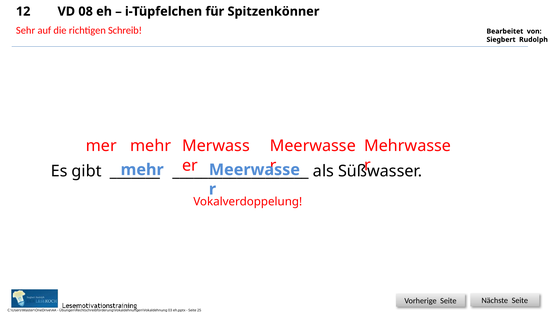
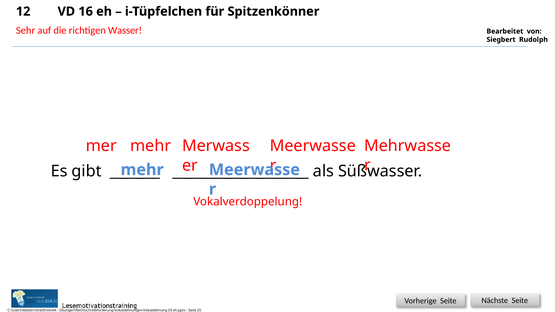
08: 08 -> 16
Schreib: Schreib -> Wasser
